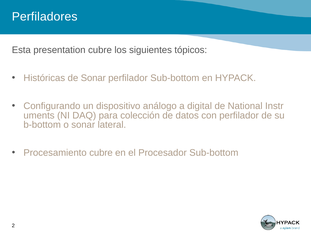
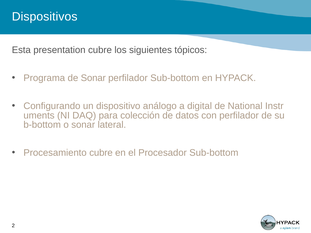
Perfiladores: Perfiladores -> Dispositivos
Históricas: Históricas -> Programa
